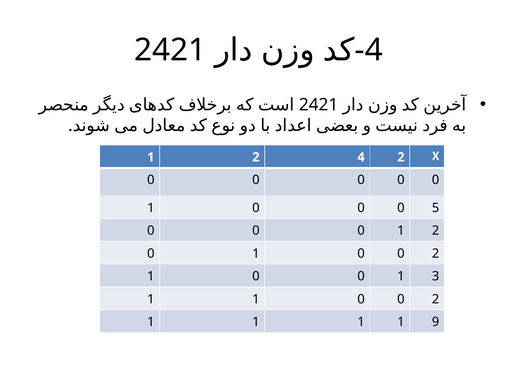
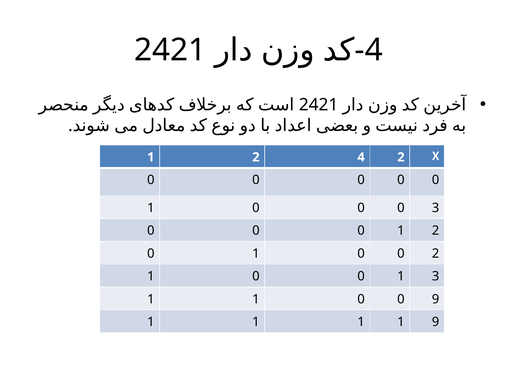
0 5: 5 -> 3
2 at (436, 299): 2 -> 9
